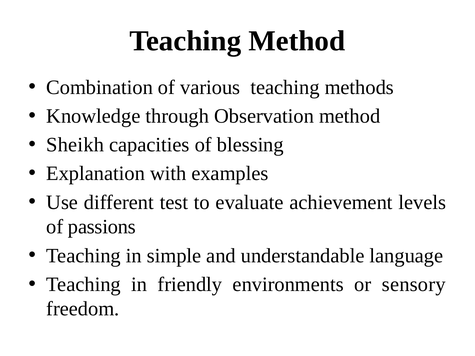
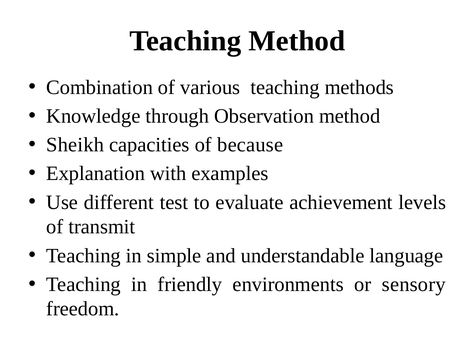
blessing: blessing -> because
passions: passions -> transmit
